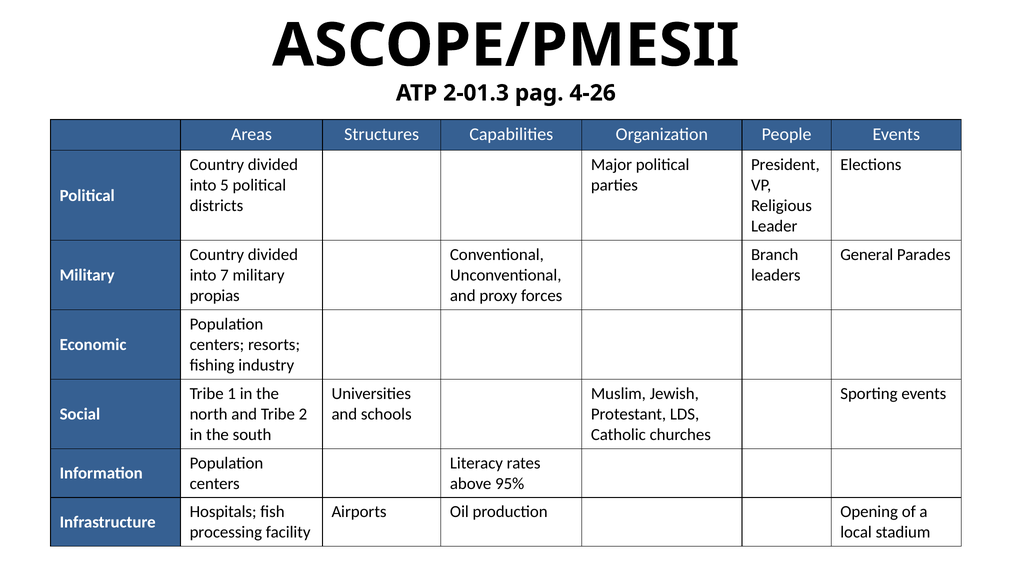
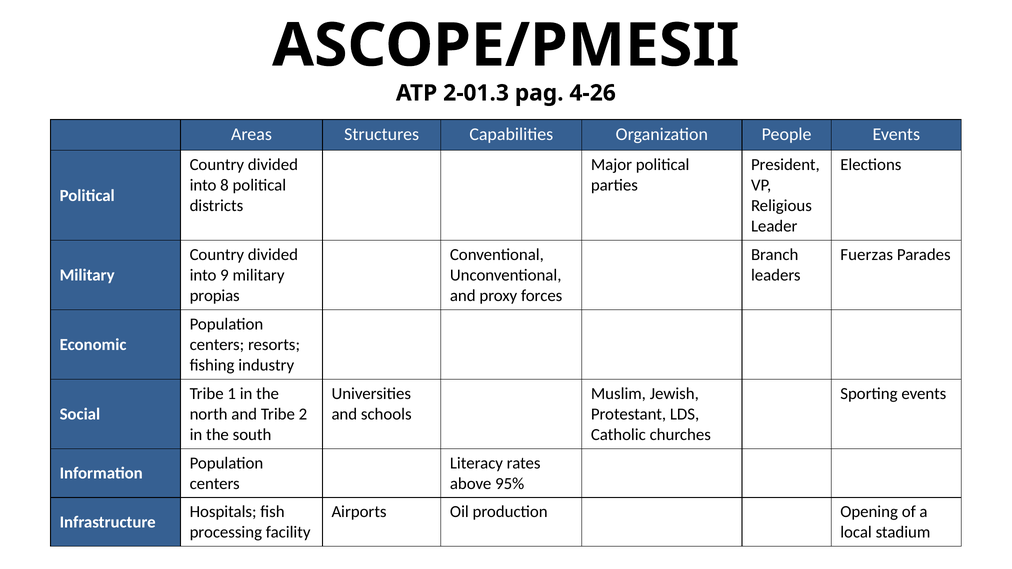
5: 5 -> 8
General: General -> Fuerzas
7: 7 -> 9
